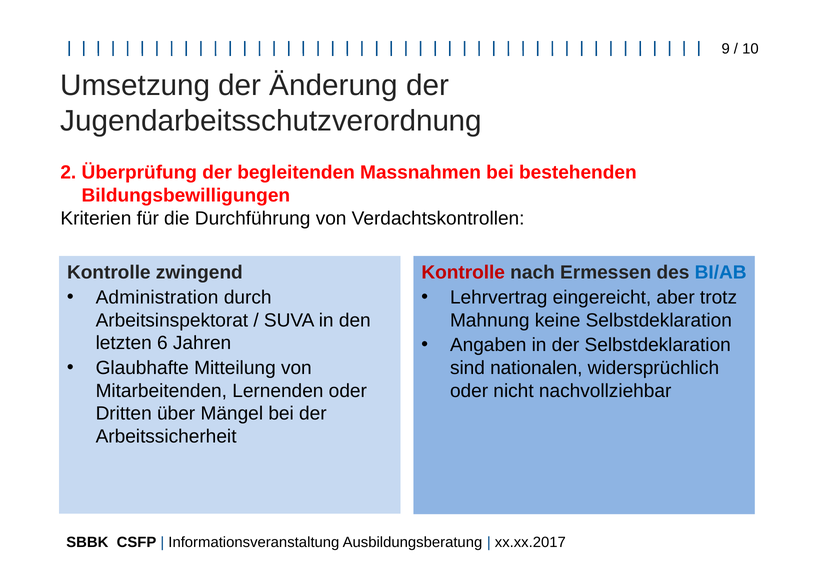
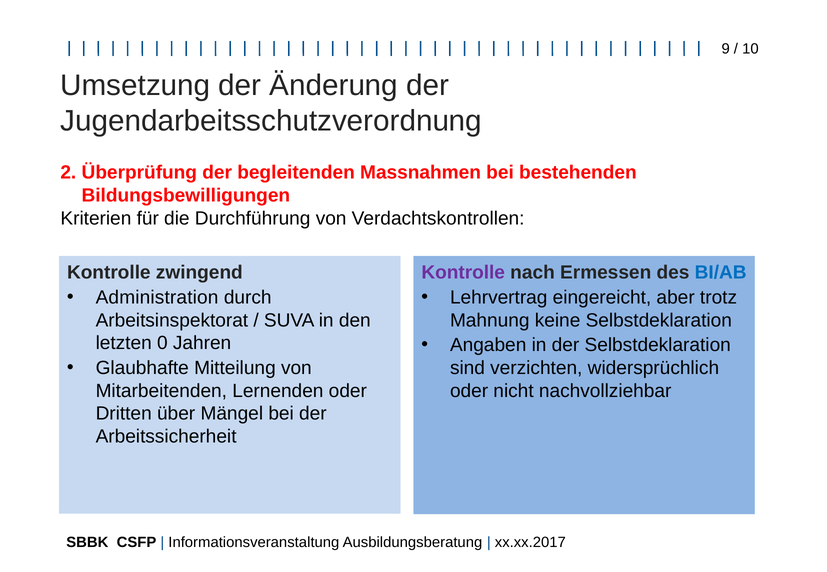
Kontrolle at (463, 273) colour: red -> purple
6: 6 -> 0
nationalen: nationalen -> verzichten
